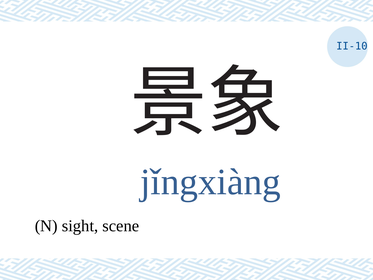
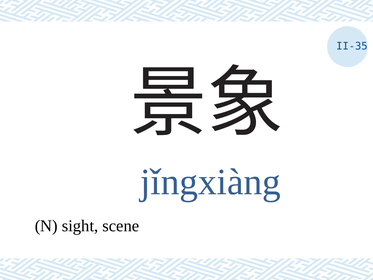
II-10: II-10 -> II-35
